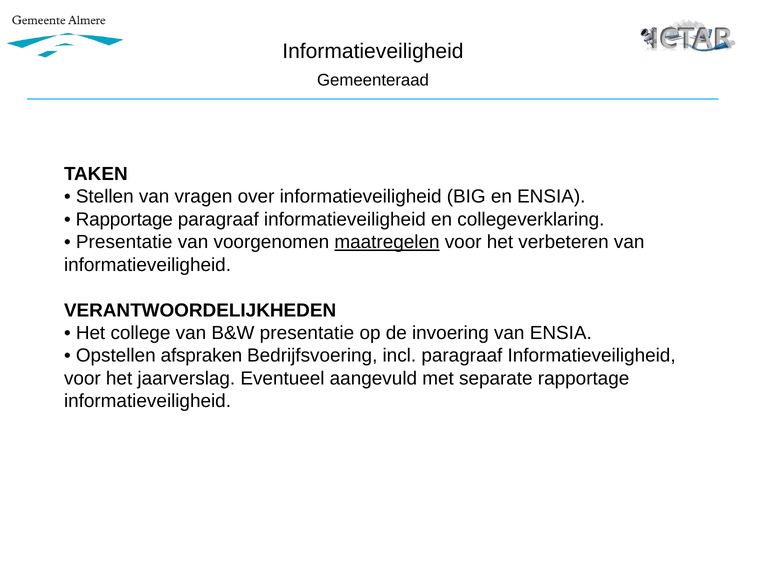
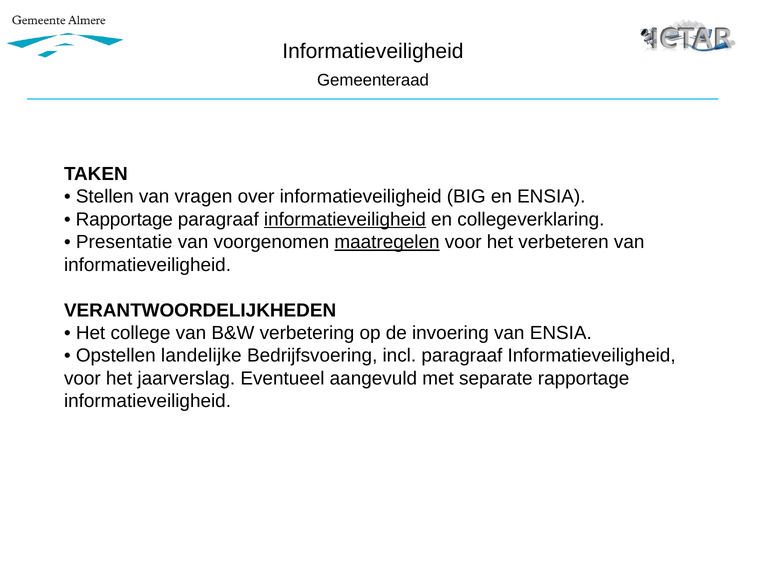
informatieveiligheid at (345, 219) underline: none -> present
B&W presentatie: presentatie -> verbetering
afspraken: afspraken -> landelijke
